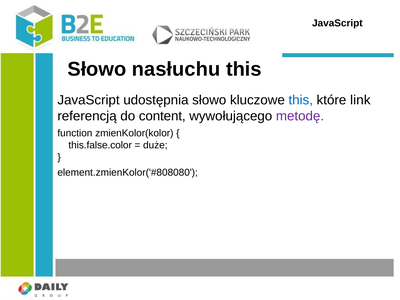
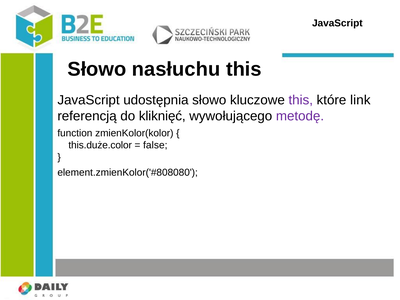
this at (301, 100) colour: blue -> purple
content: content -> kliknięć
this.false.color: this.false.color -> this.duże.color
duże: duże -> false
